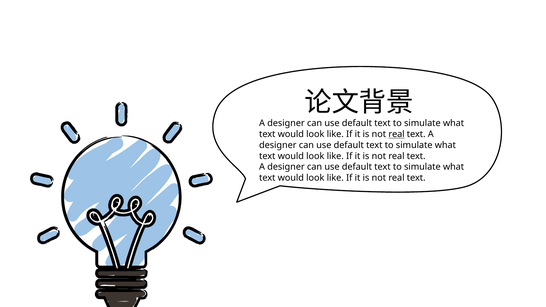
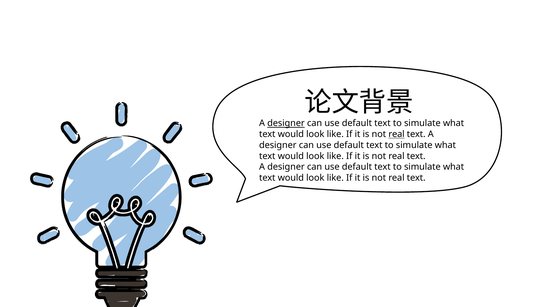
designer at (286, 123) underline: none -> present
